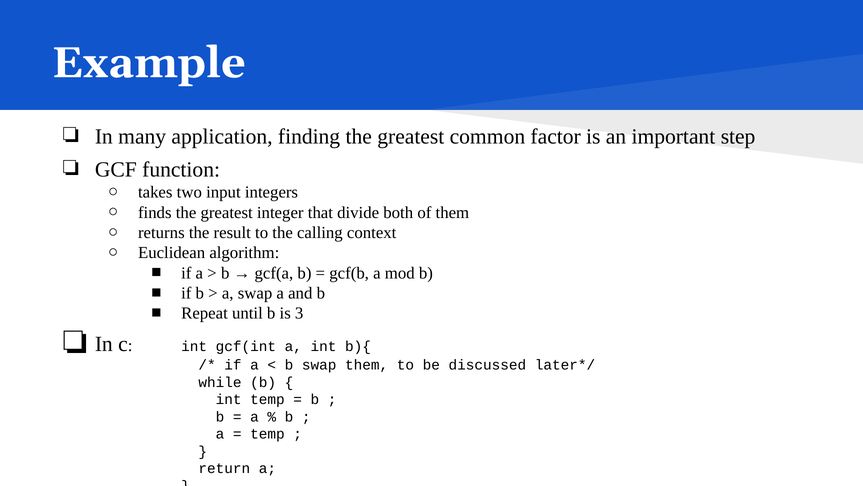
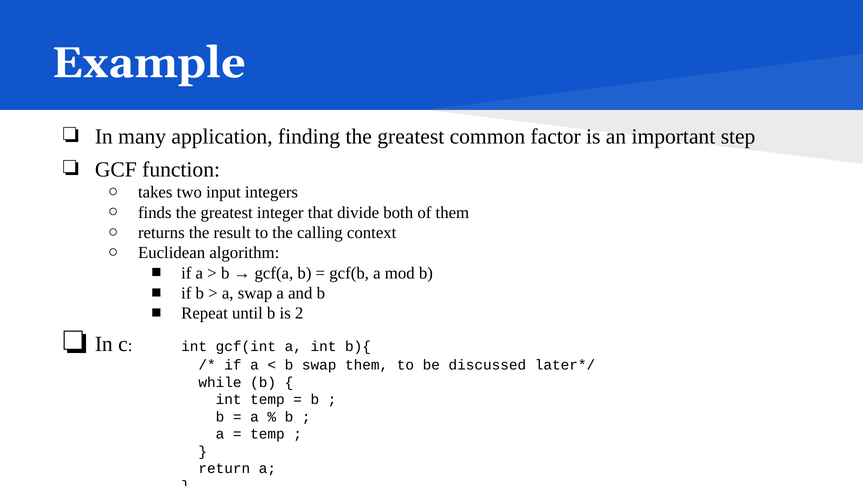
3: 3 -> 2
